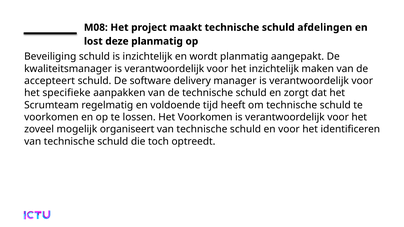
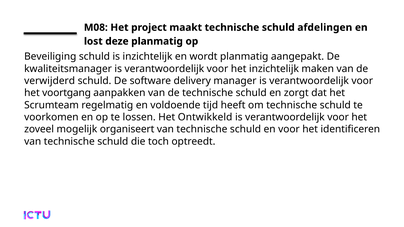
accepteert: accepteert -> verwijderd
specifieke: specifieke -> voortgang
Het Voorkomen: Voorkomen -> Ontwikkeld
